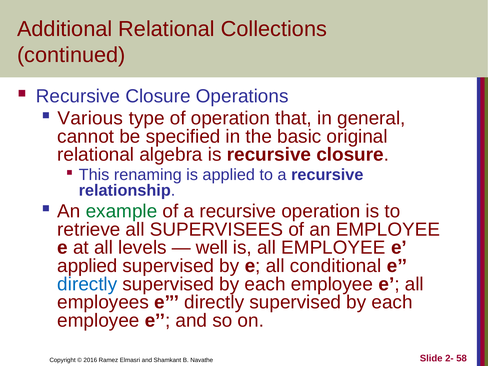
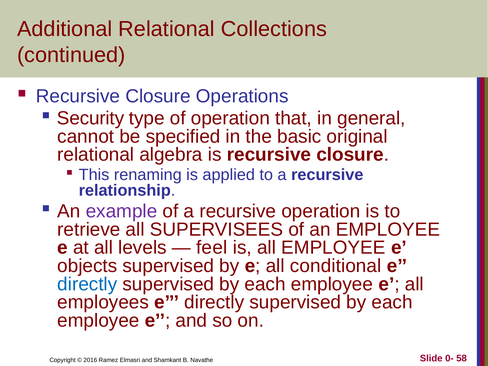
Various: Various -> Security
example colour: green -> purple
well: well -> feel
applied at (87, 266): applied -> objects
2-: 2- -> 0-
